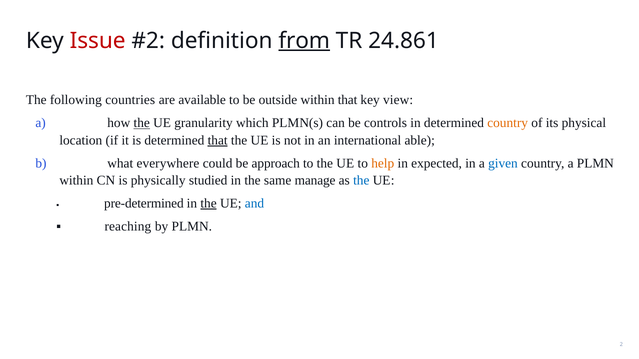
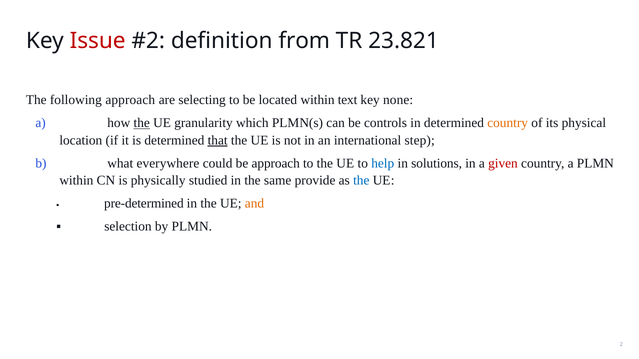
from underline: present -> none
24.861: 24.861 -> 23.821
following countries: countries -> approach
available: available -> selecting
outside: outside -> located
within that: that -> text
view: view -> none
able: able -> step
help colour: orange -> blue
expected: expected -> solutions
given colour: blue -> red
manage: manage -> provide
the at (209, 204) underline: present -> none
and colour: blue -> orange
reaching: reaching -> selection
